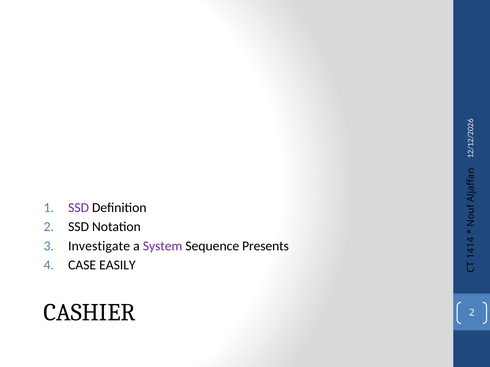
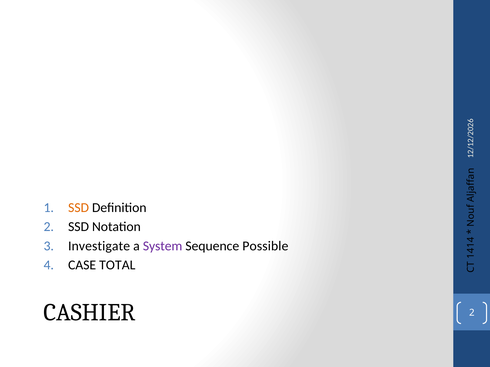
SSD at (79, 208) colour: purple -> orange
Presents: Presents -> Possible
EASILY: EASILY -> TOTAL
